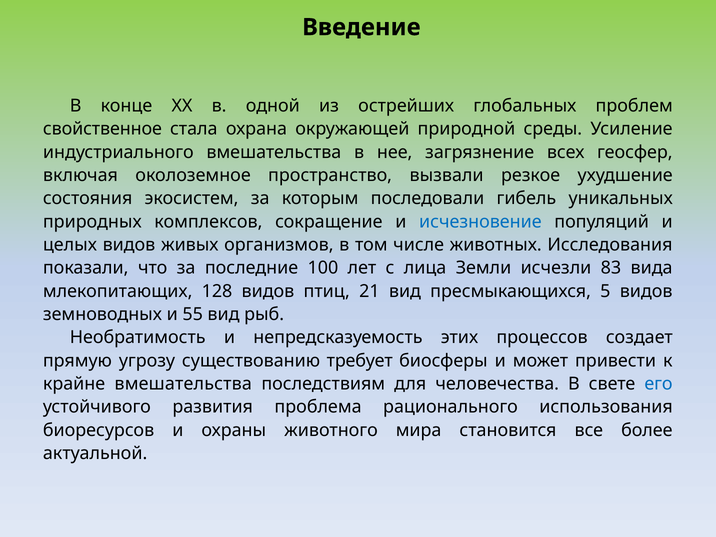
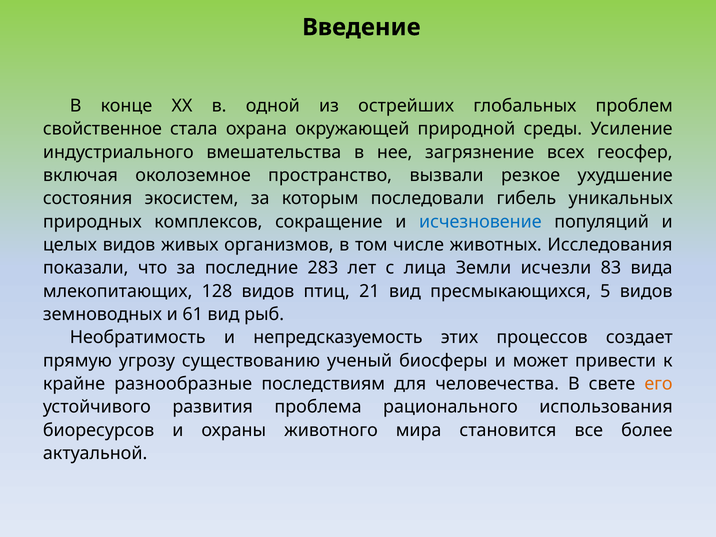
100: 100 -> 283
55: 55 -> 61
требует: требует -> ученый
крайне вмешательства: вмешательства -> разнообразные
его colour: blue -> orange
